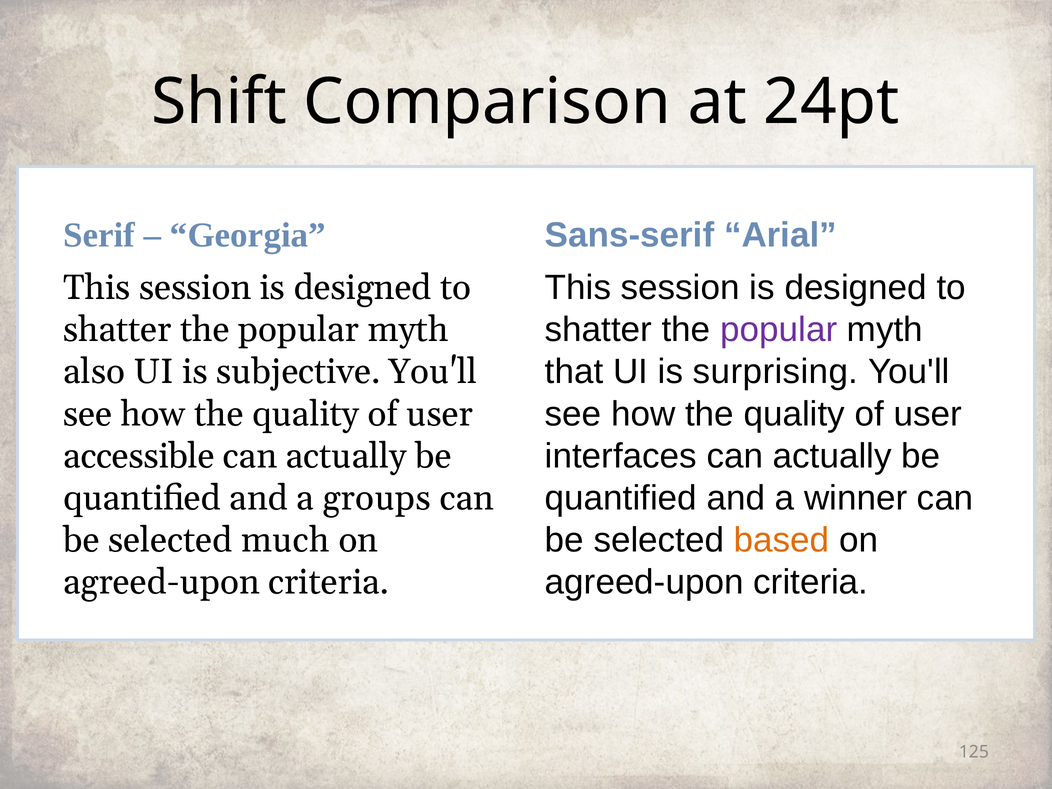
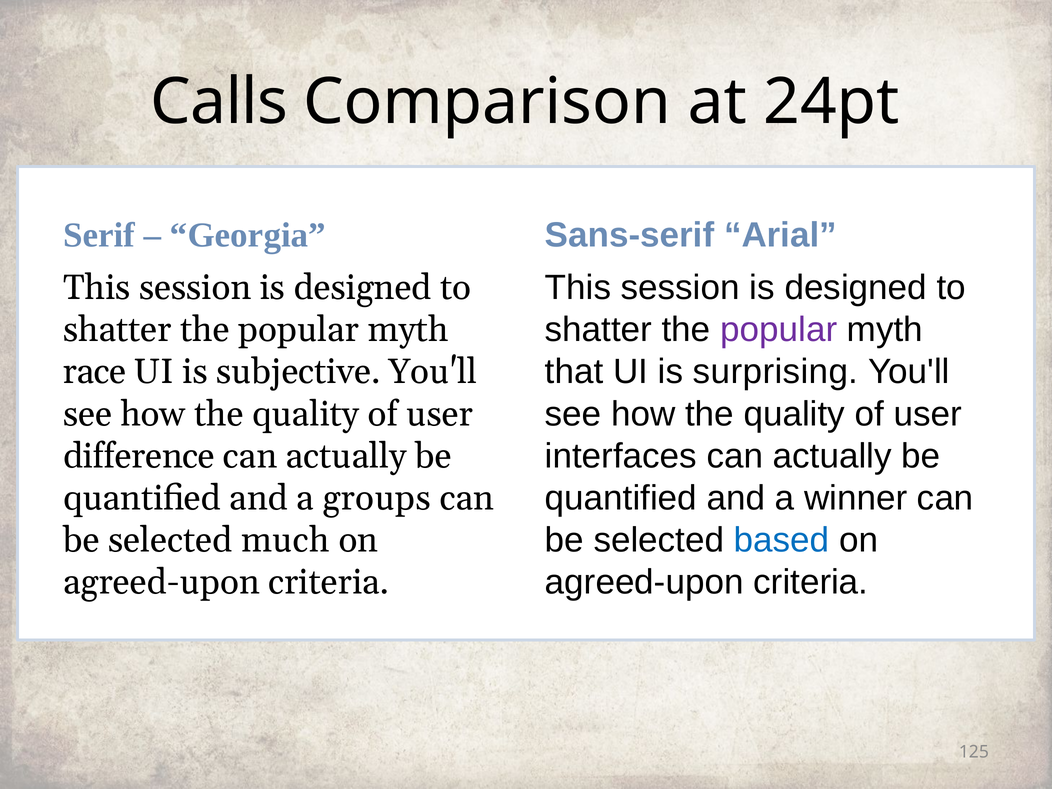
Shift: Shift -> Calls
also: also -> race
accessible: accessible -> difference
based colour: orange -> blue
